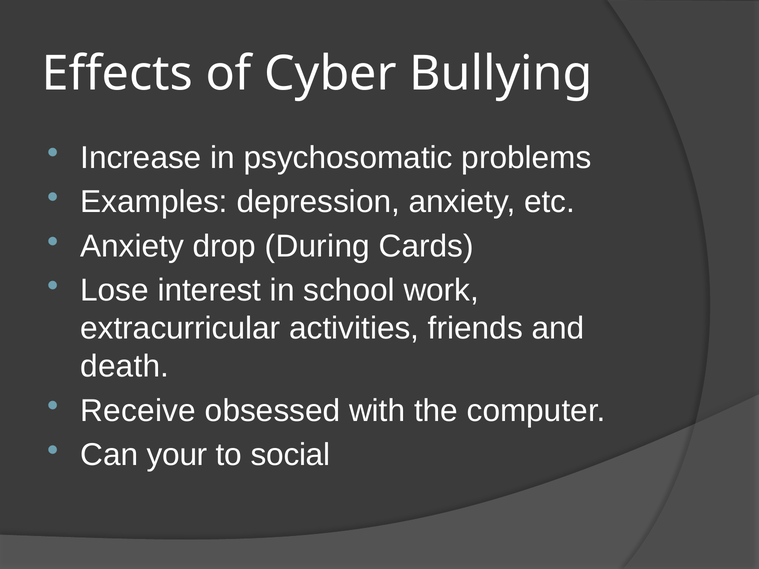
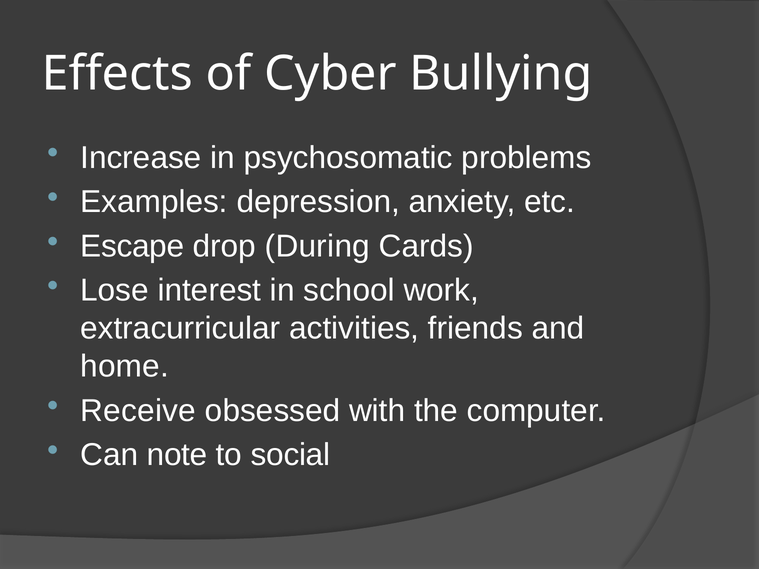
Anxiety at (132, 246): Anxiety -> Escape
death: death -> home
your: your -> note
